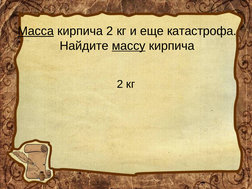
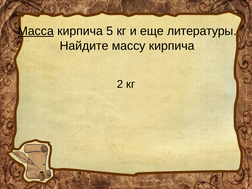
2 at (110, 31): 2 -> 5
катастрофа: катастрофа -> литературы
массу underline: present -> none
